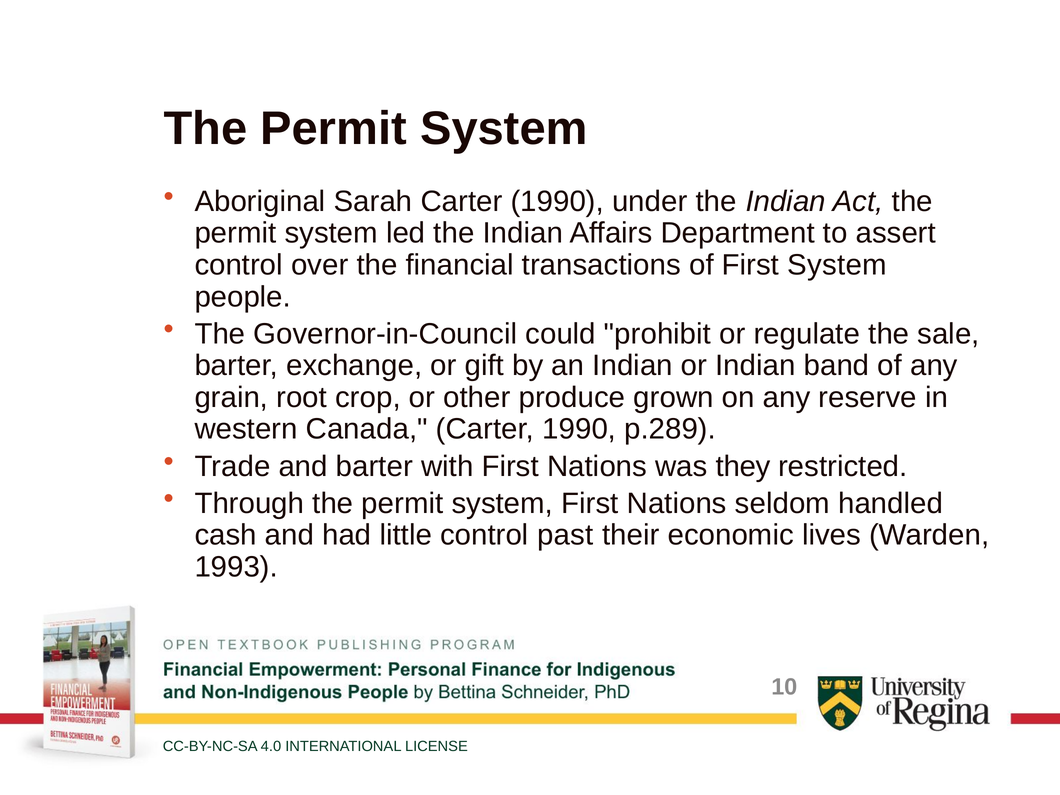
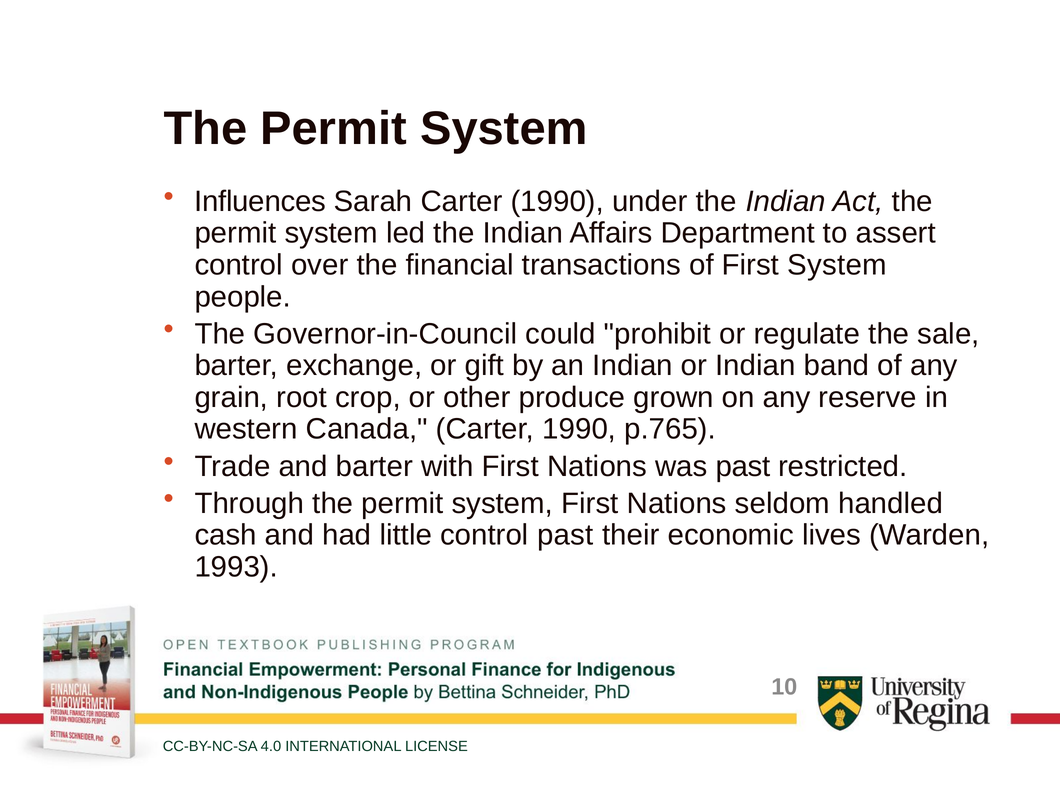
Aboriginal: Aboriginal -> Influences
p.289: p.289 -> p.765
was they: they -> past
